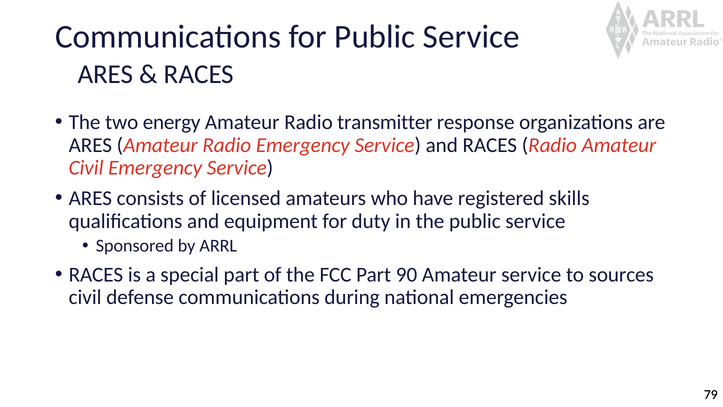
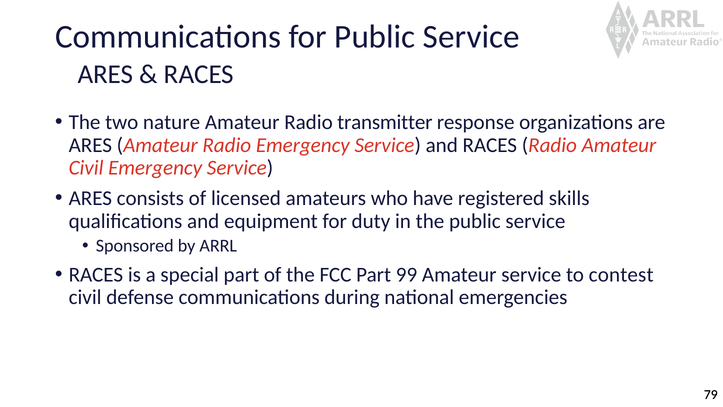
energy: energy -> nature
90: 90 -> 99
sources: sources -> contest
